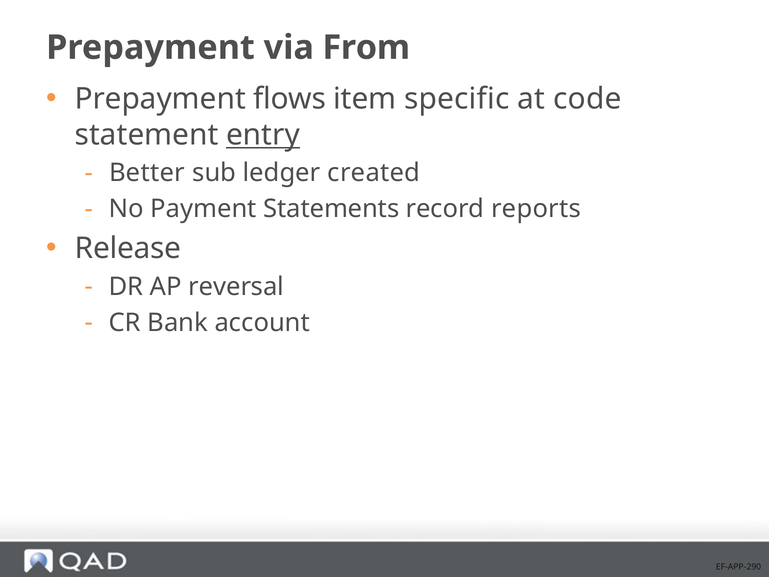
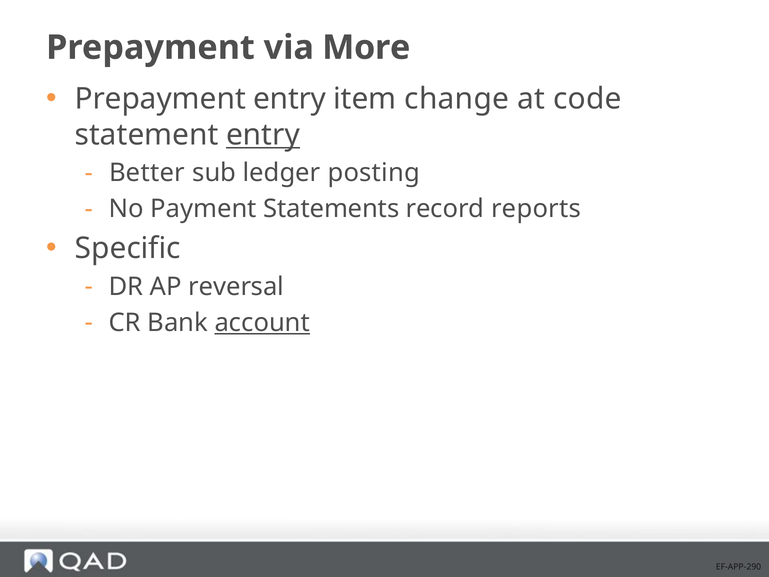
From: From -> More
Prepayment flows: flows -> entry
specific: specific -> change
created: created -> posting
Release: Release -> Specific
account underline: none -> present
